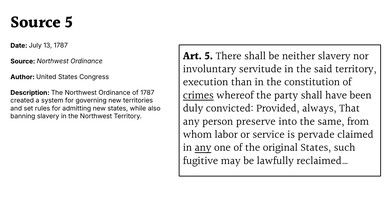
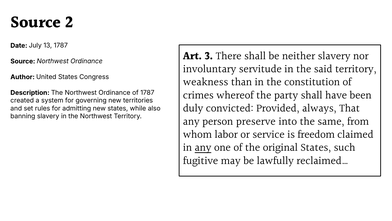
Source 5: 5 -> 2
Art 5: 5 -> 3
execution: execution -> weakness
crimes underline: present -> none
pervade: pervade -> freedom
